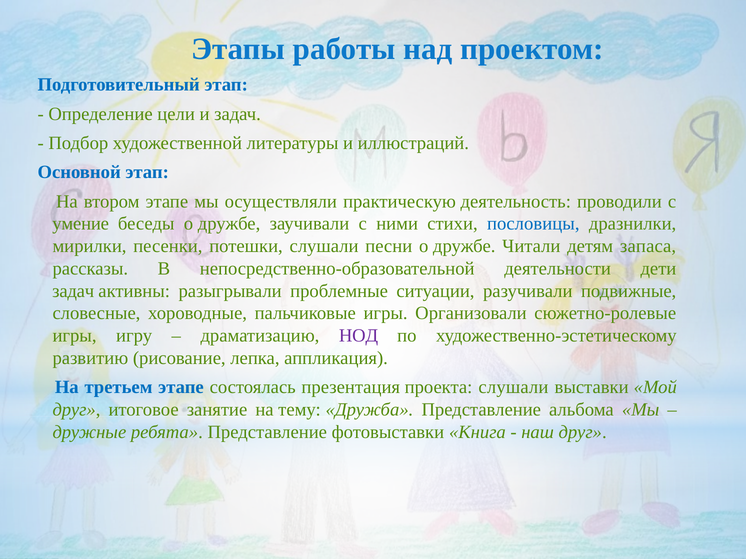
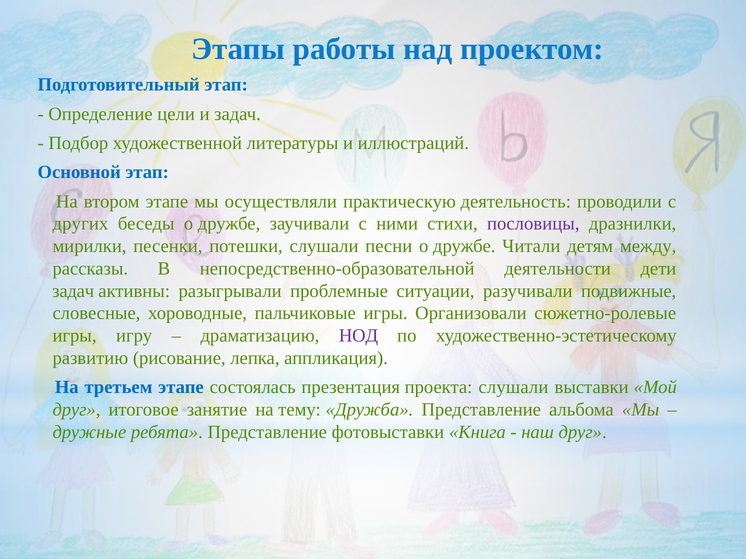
умение: умение -> других
пословицы colour: blue -> purple
запаса: запаса -> между
